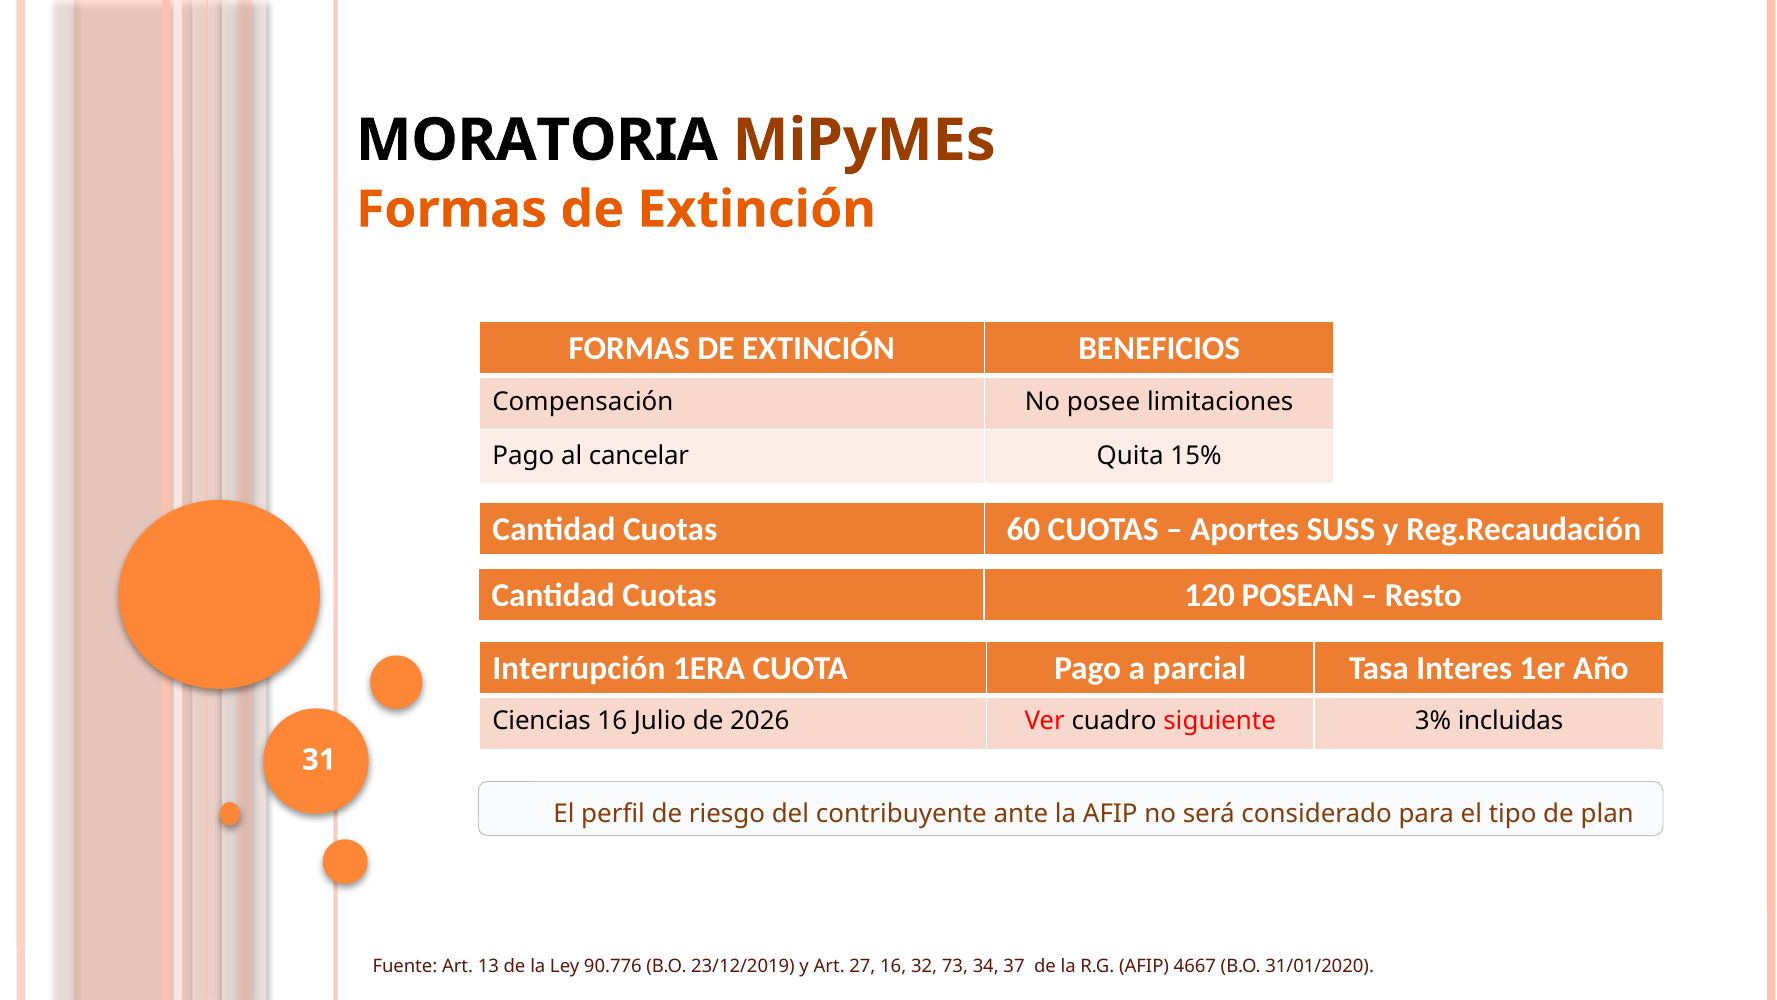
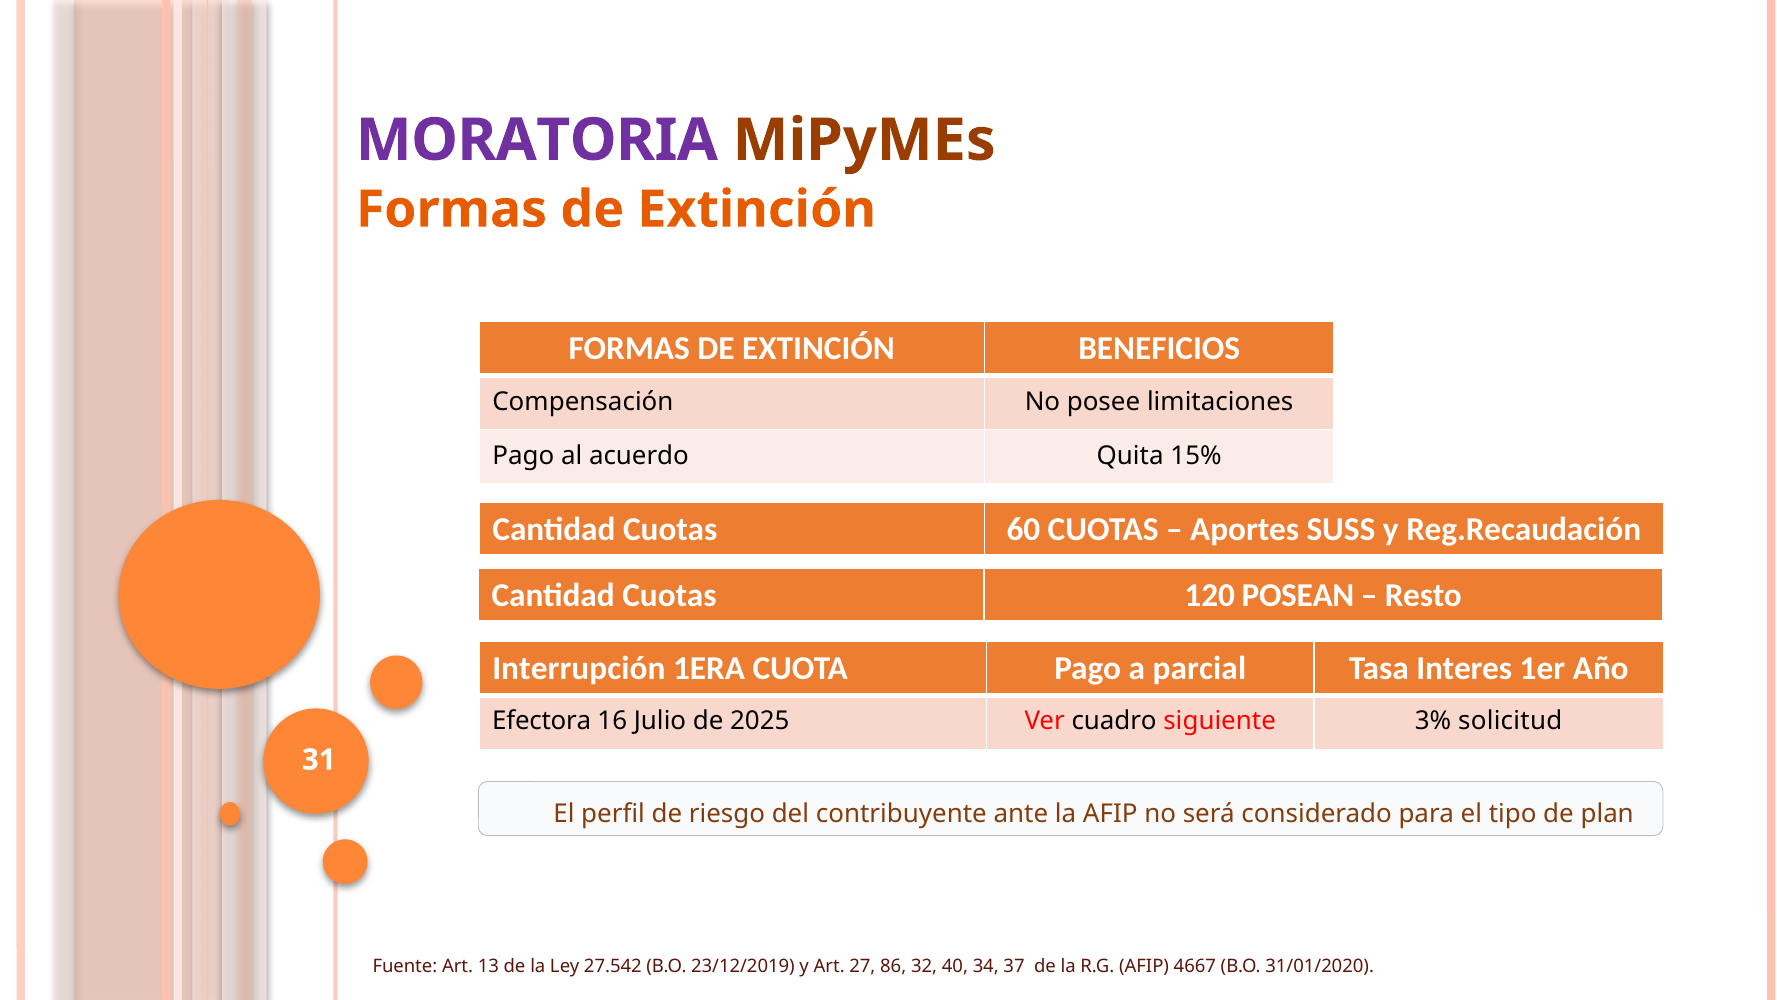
MORATORIA colour: black -> purple
cancelar: cancelar -> acuerdo
Ciencias: Ciencias -> Efectora
2026: 2026 -> 2025
incluidas: incluidas -> solicitud
90.776: 90.776 -> 27.542
27 16: 16 -> 86
73: 73 -> 40
